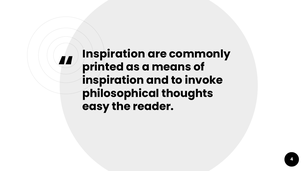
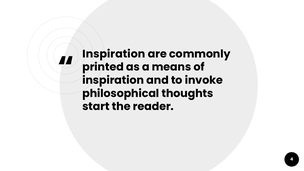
easy: easy -> start
